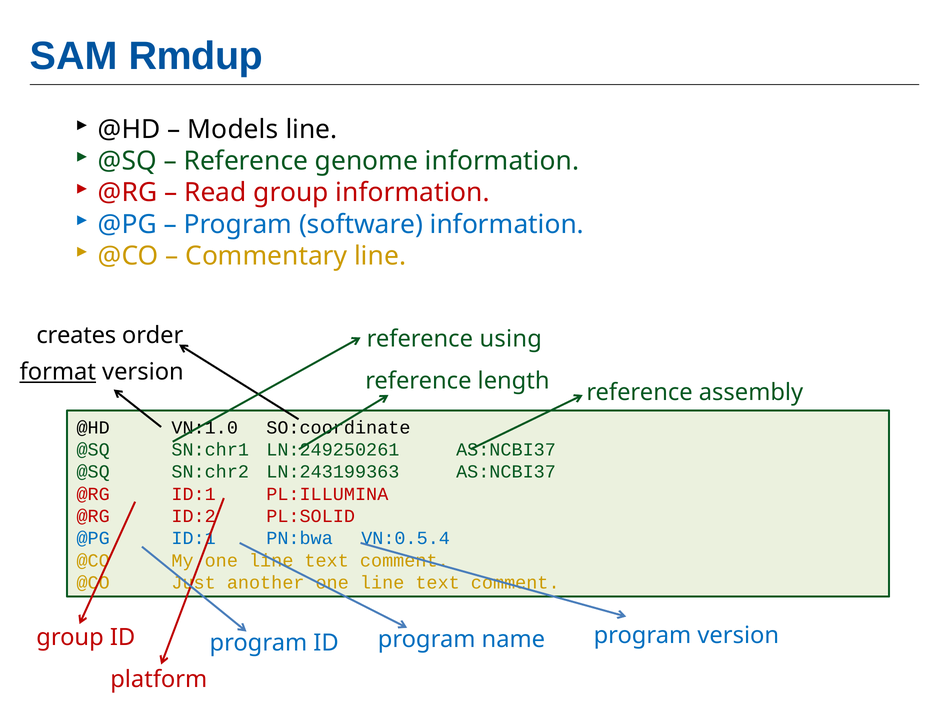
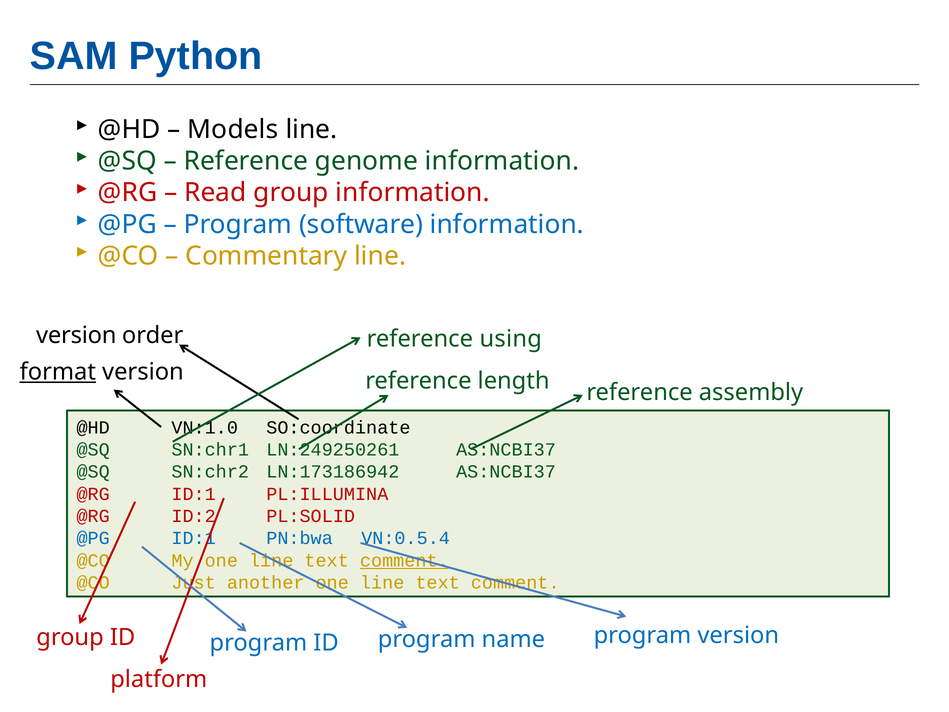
Rmdup: Rmdup -> Python
creates at (76, 335): creates -> version
LN:243199363: LN:243199363 -> LN:173186942
comment at (404, 560) underline: none -> present
